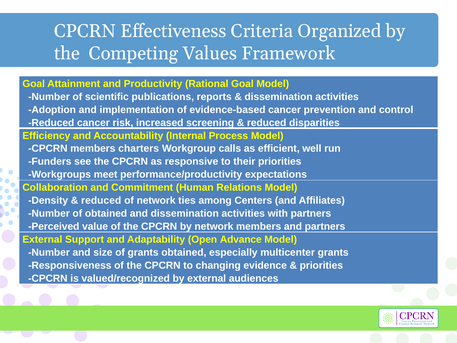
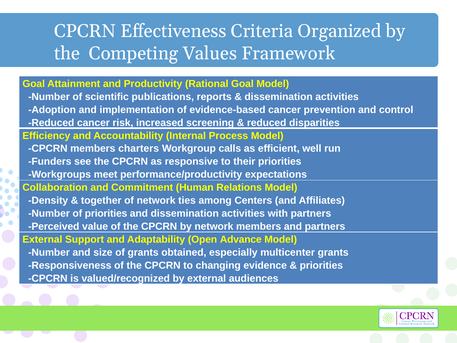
reduced at (101, 200): reduced -> together
of obtained: obtained -> priorities
